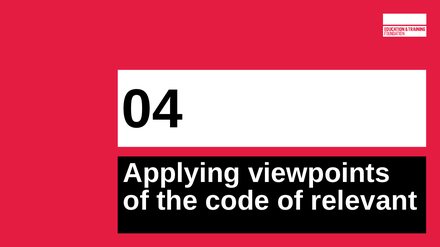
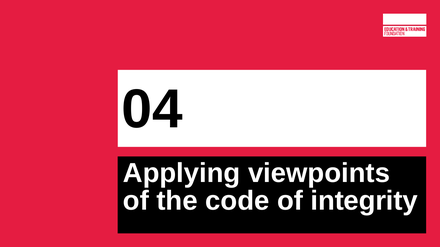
relevant: relevant -> integrity
